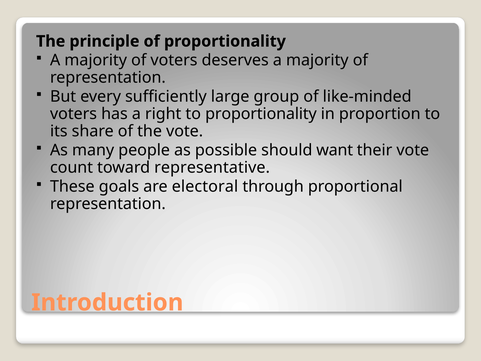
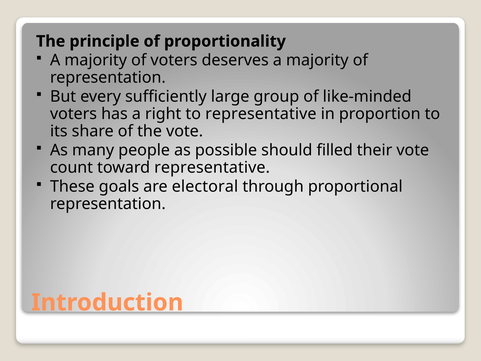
to proportionality: proportionality -> representative
want: want -> filled
